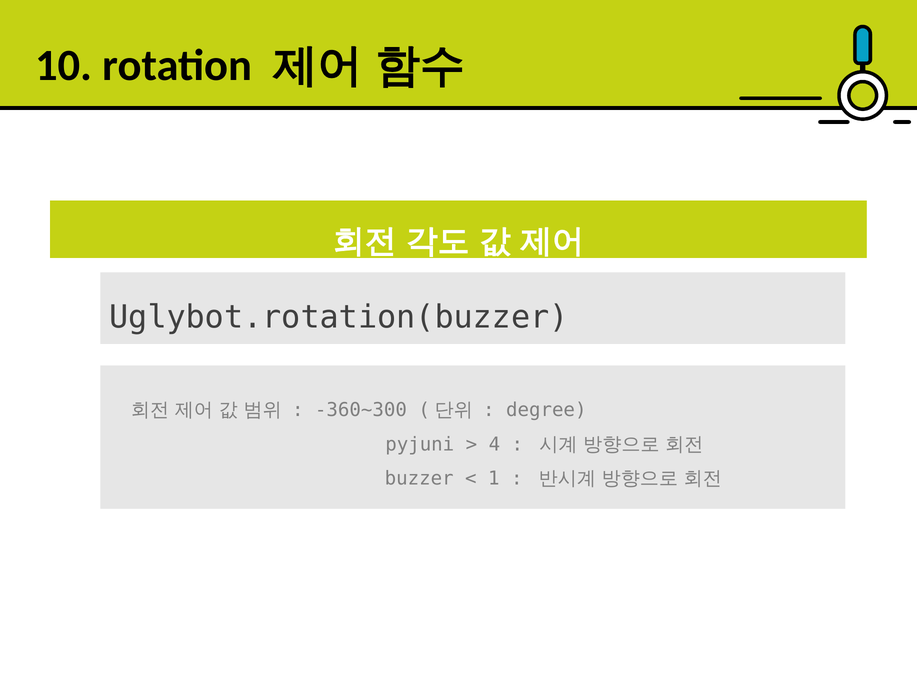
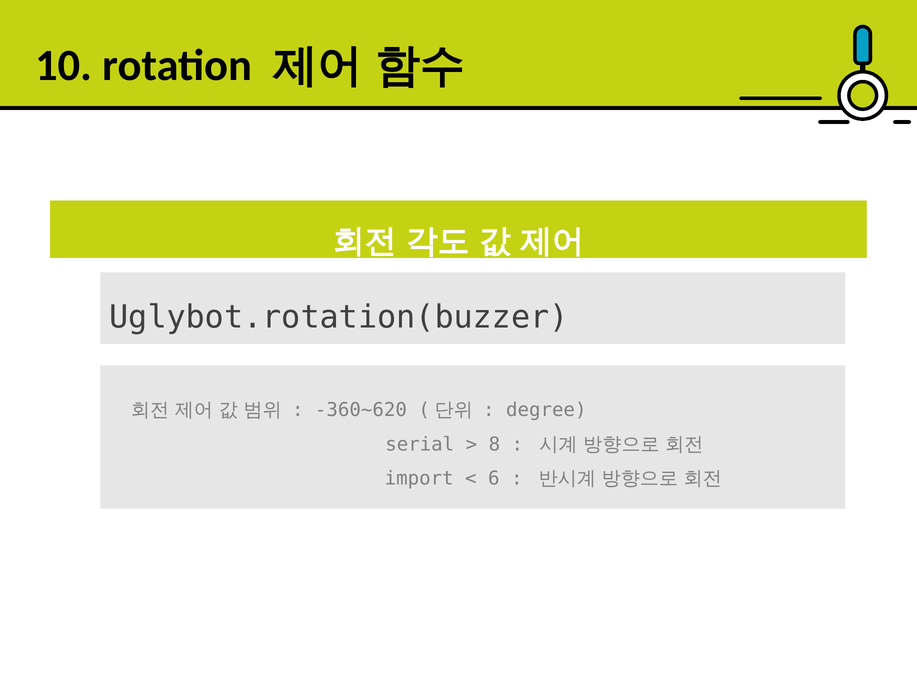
-360~300: -360~300 -> -360~620
pyjuni: pyjuni -> serial
4: 4 -> 8
buzzer: buzzer -> import
1: 1 -> 6
